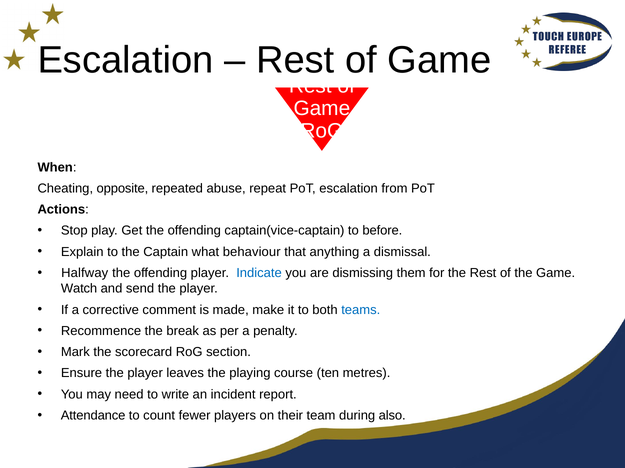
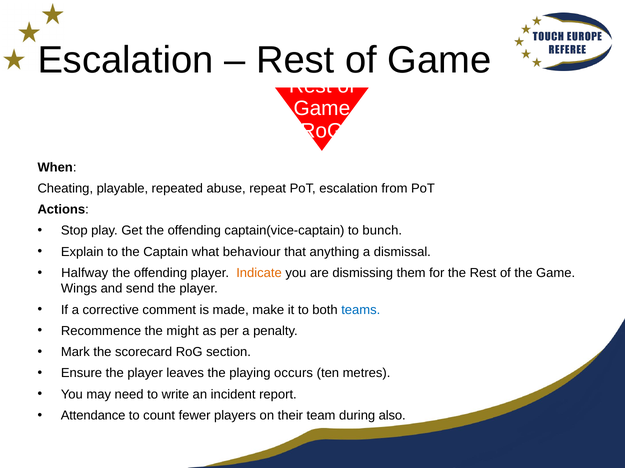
opposite: opposite -> playable
before: before -> bunch
Indicate colour: blue -> orange
Watch: Watch -> Wings
break: break -> might
course: course -> occurs
